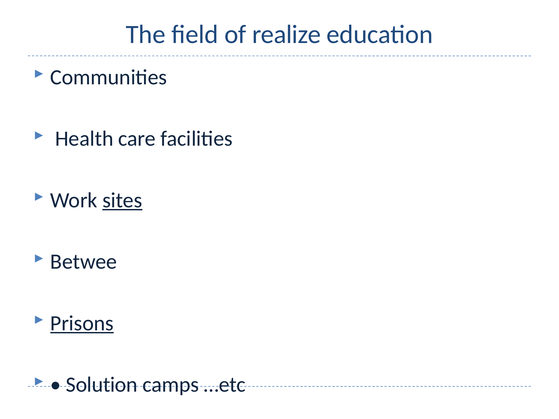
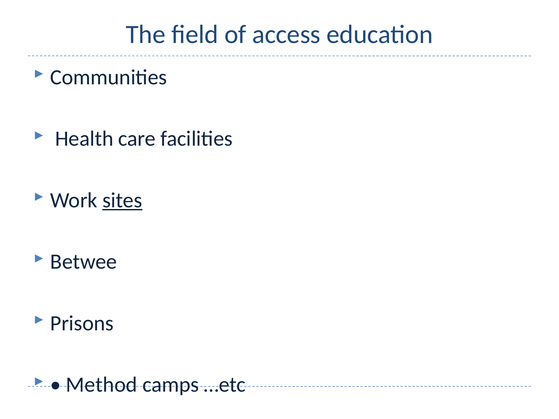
realize: realize -> access
Prisons underline: present -> none
Solution: Solution -> Method
